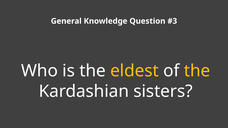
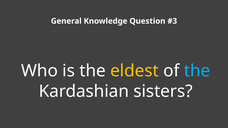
the at (197, 71) colour: yellow -> light blue
